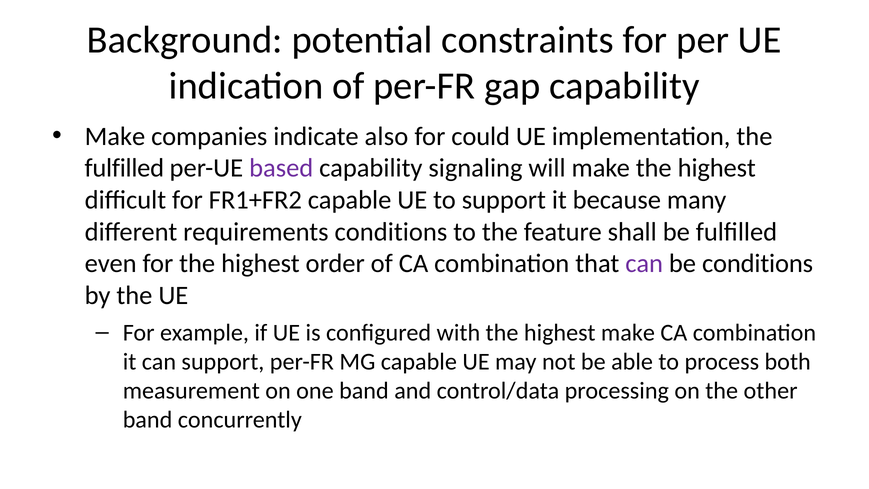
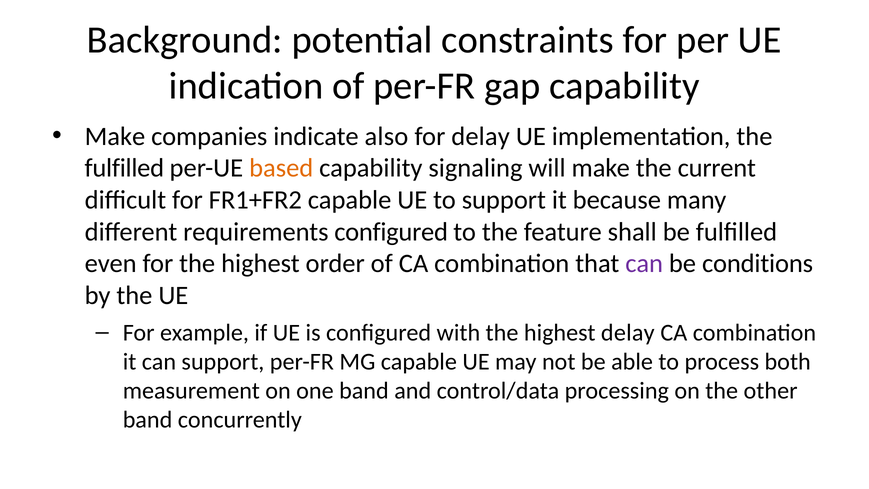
for could: could -> delay
based colour: purple -> orange
make the highest: highest -> current
requirements conditions: conditions -> configured
highest make: make -> delay
